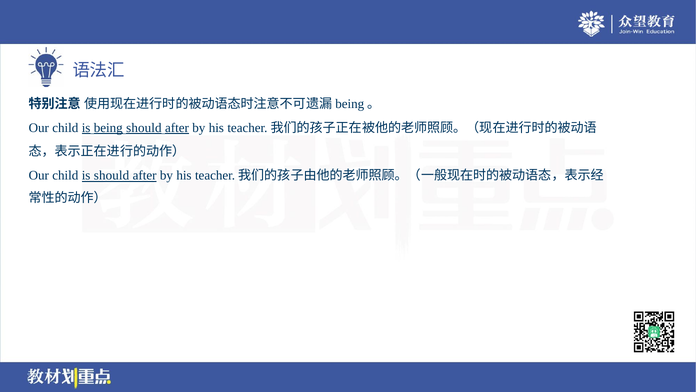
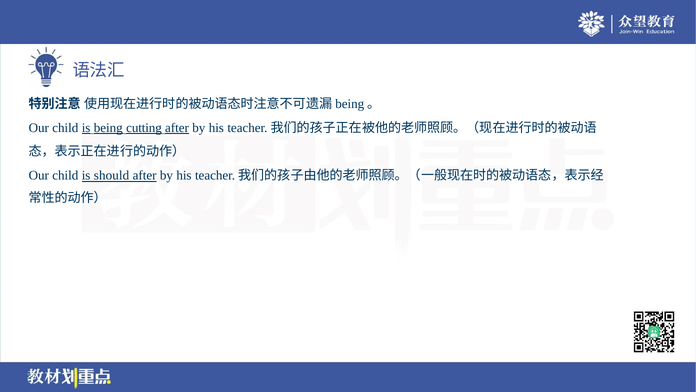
being should: should -> cutting
